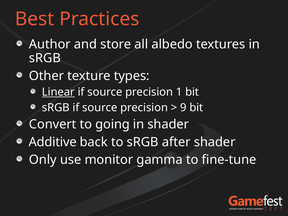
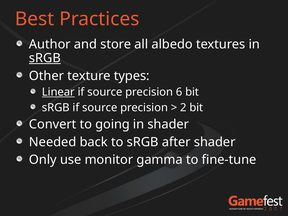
sRGB at (45, 58) underline: none -> present
1: 1 -> 6
9: 9 -> 2
Additive: Additive -> Needed
